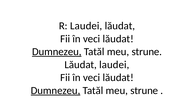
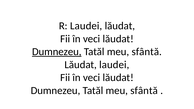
strune at (147, 52): strune -> sfântă
Dumnezeu at (56, 91) underline: present -> none
strune at (144, 91): strune -> sfântă
